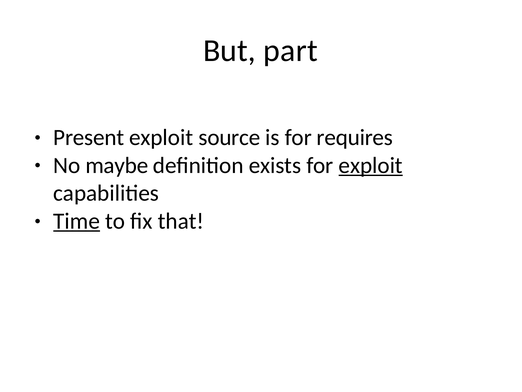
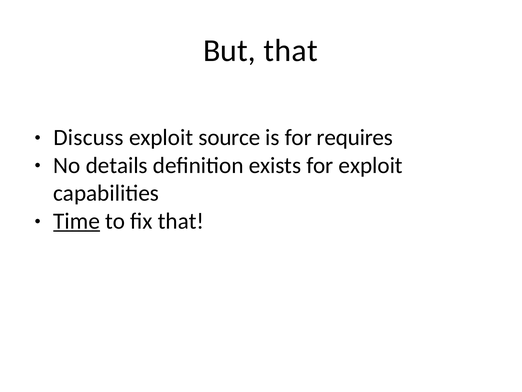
But part: part -> that
Present: Present -> Discuss
maybe: maybe -> details
exploit at (371, 165) underline: present -> none
